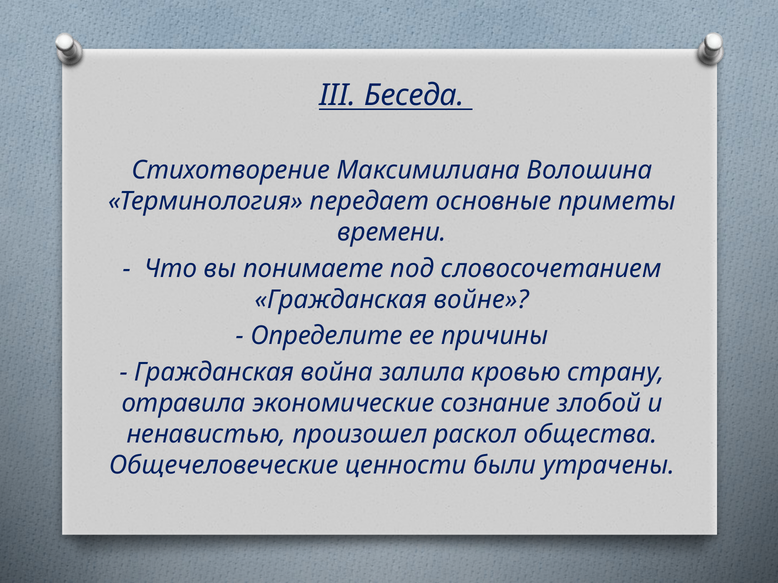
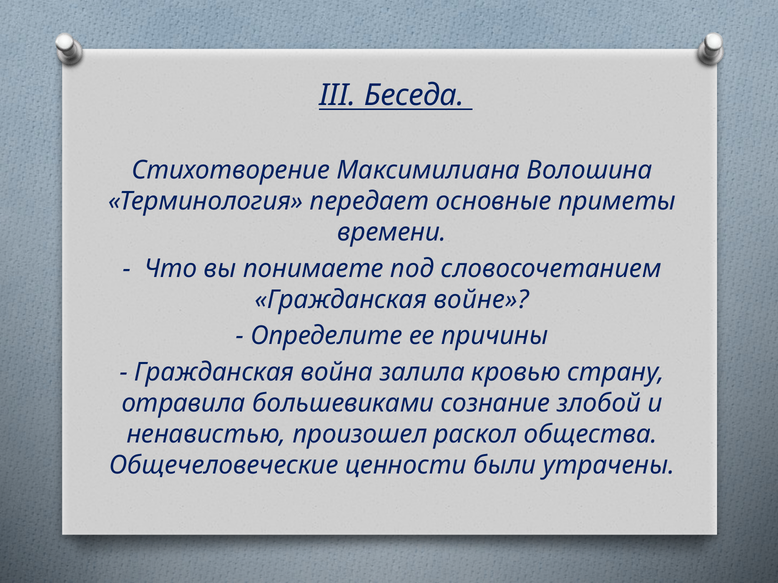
экономические: экономические -> большевиками
